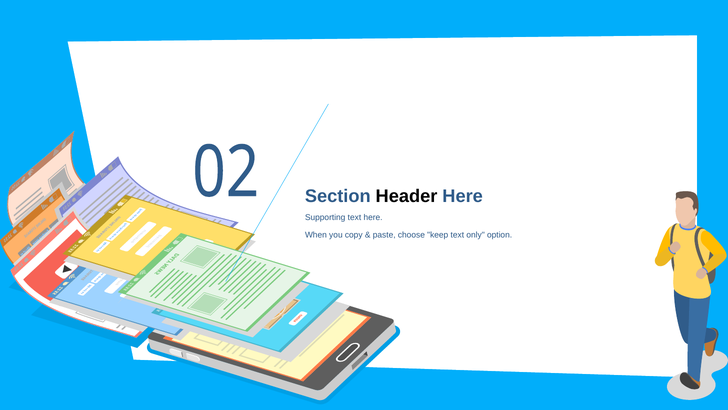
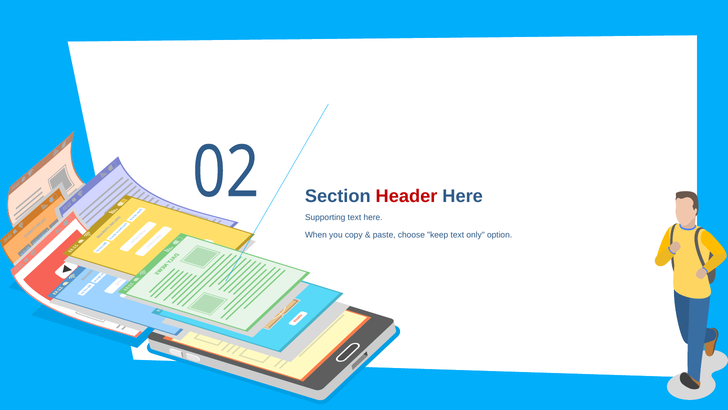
Header colour: black -> red
